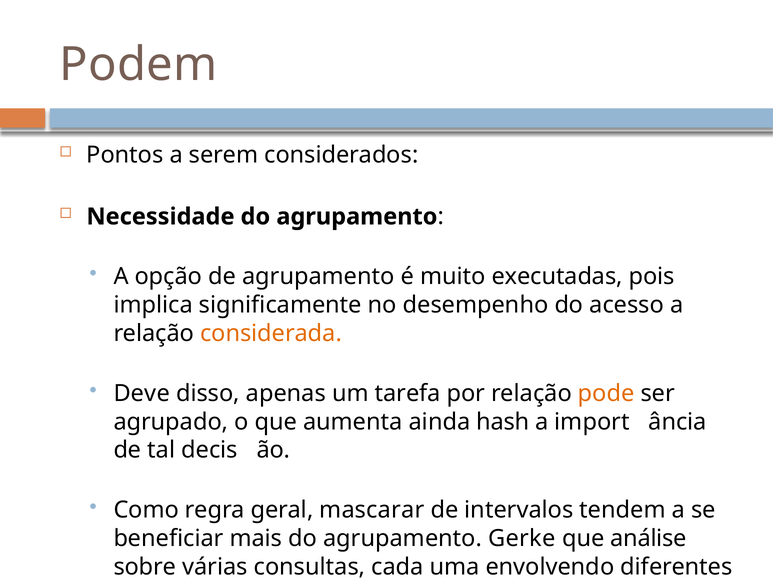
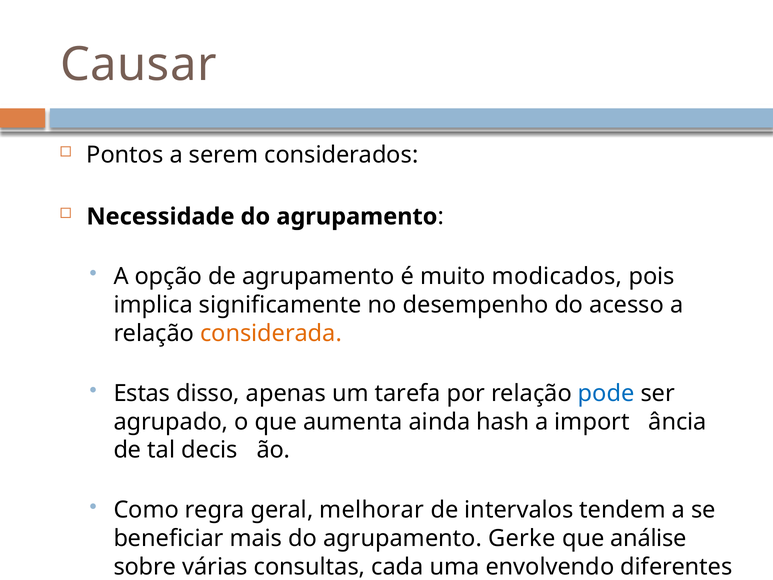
Podem: Podem -> Causar
executadas: executadas -> modicados
Deve: Deve -> Estas
pode colour: orange -> blue
mascarar: mascarar -> melhorar
